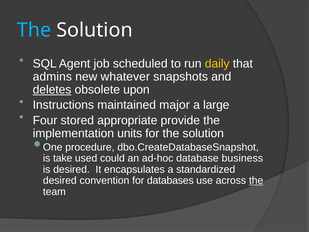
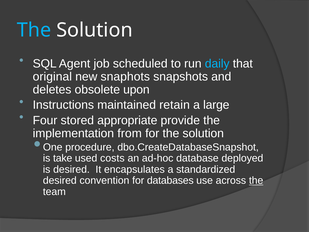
daily colour: yellow -> light blue
admins: admins -> original
whatever: whatever -> snaphots
deletes underline: present -> none
major: major -> retain
units: units -> from
could: could -> costs
business: business -> deployed
